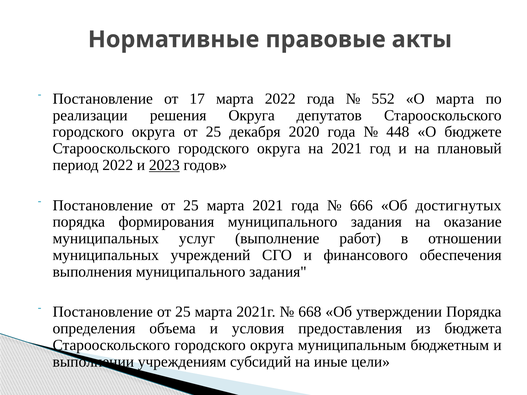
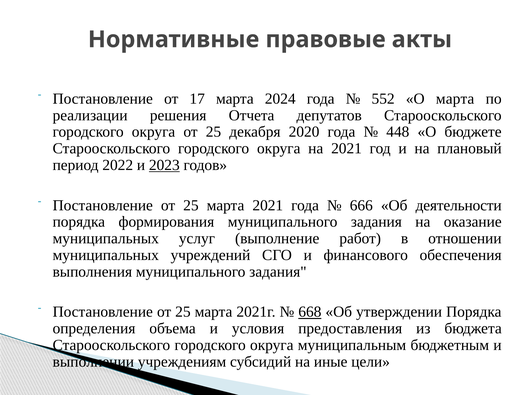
марта 2022: 2022 -> 2024
решения Округа: Округа -> Отчета
достигнутых: достигнутых -> деятельности
668 underline: none -> present
